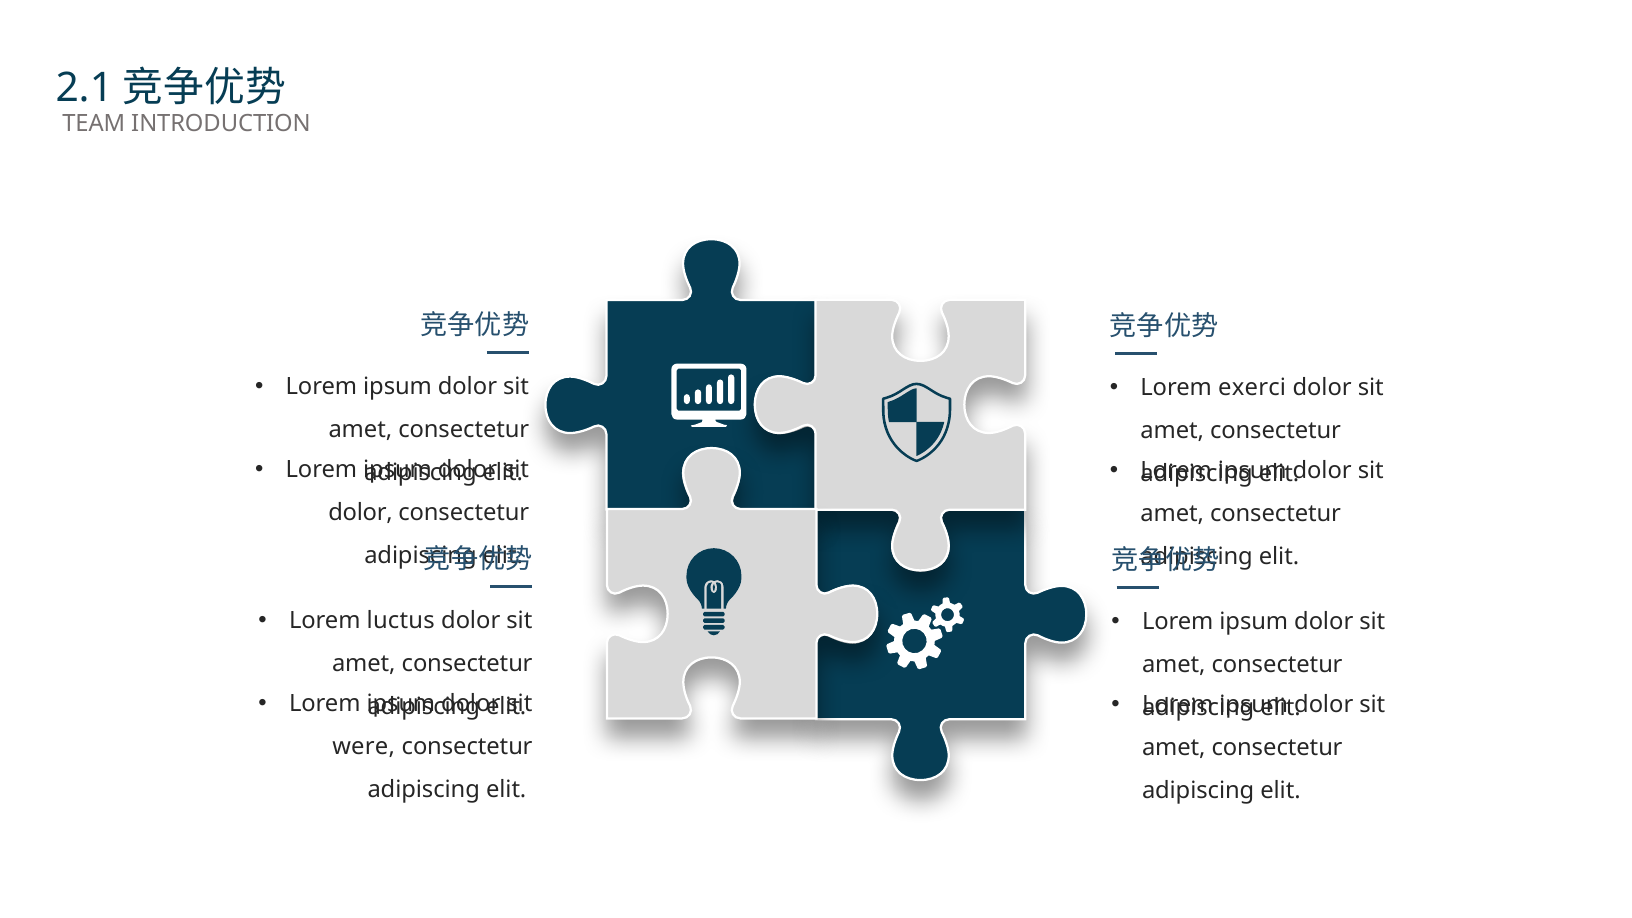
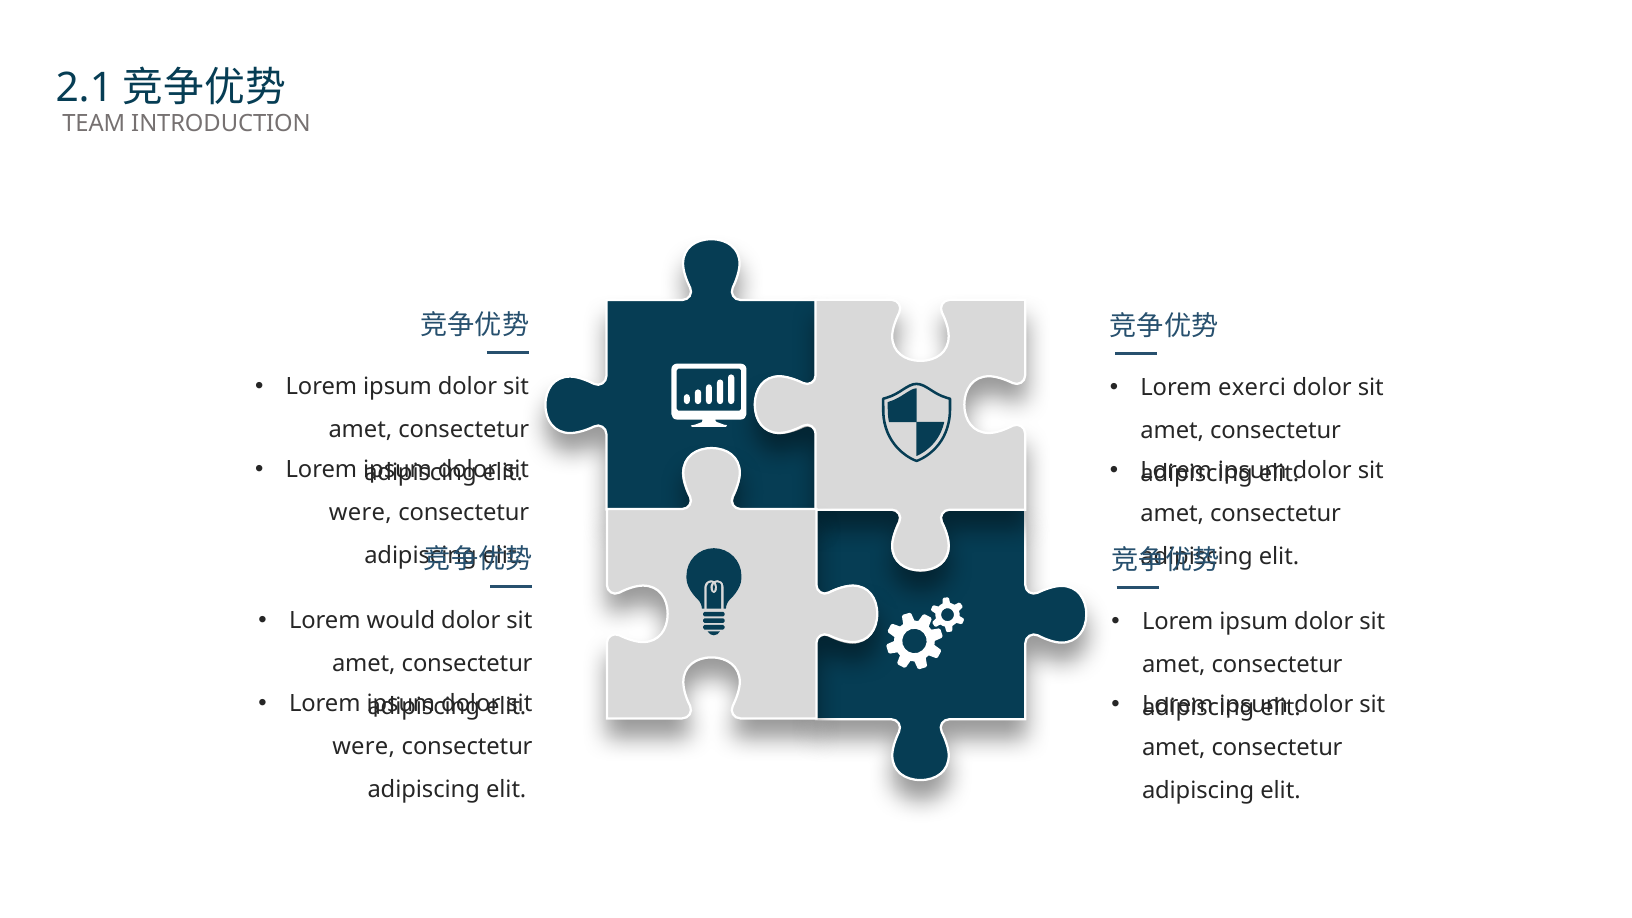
dolor at (361, 513): dolor -> were
luctus: luctus -> would
